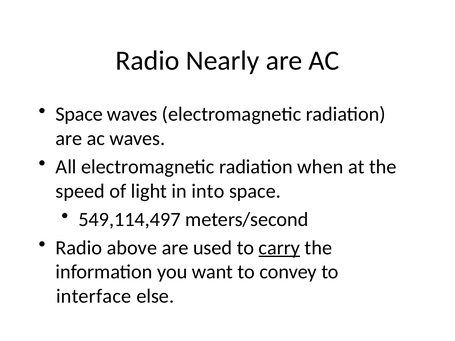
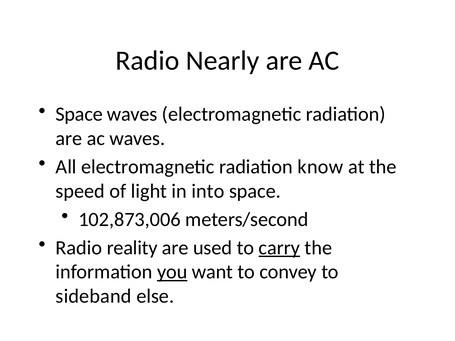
when: when -> know
549,114,497: 549,114,497 -> 102,873,006
above: above -> reality
you underline: none -> present
interface: interface -> sideband
